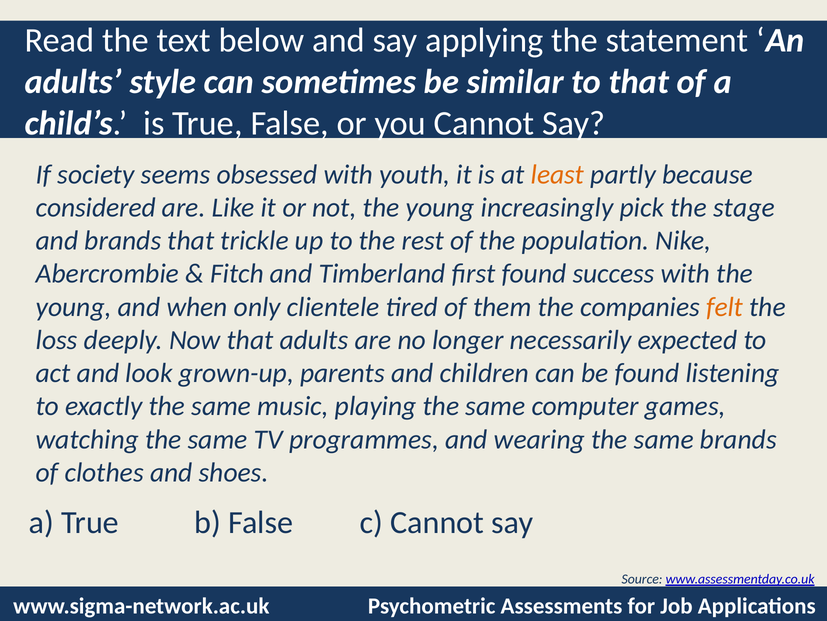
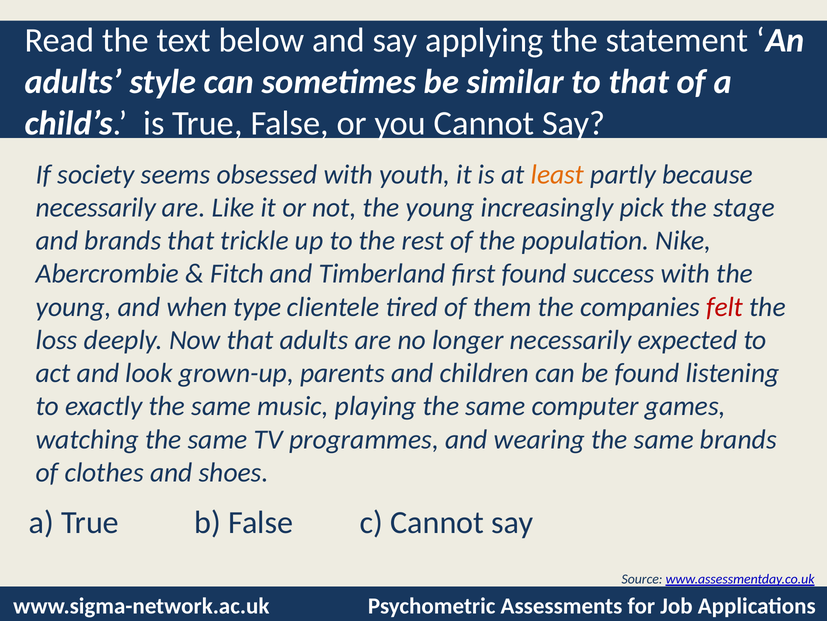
considered at (96, 207): considered -> necessarily
only: only -> type
felt colour: orange -> red
